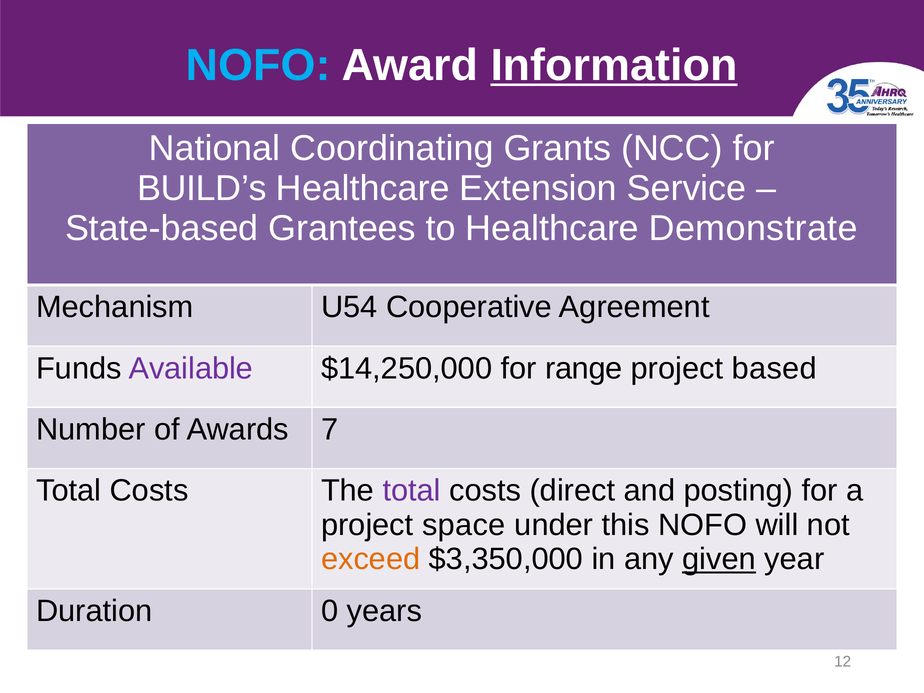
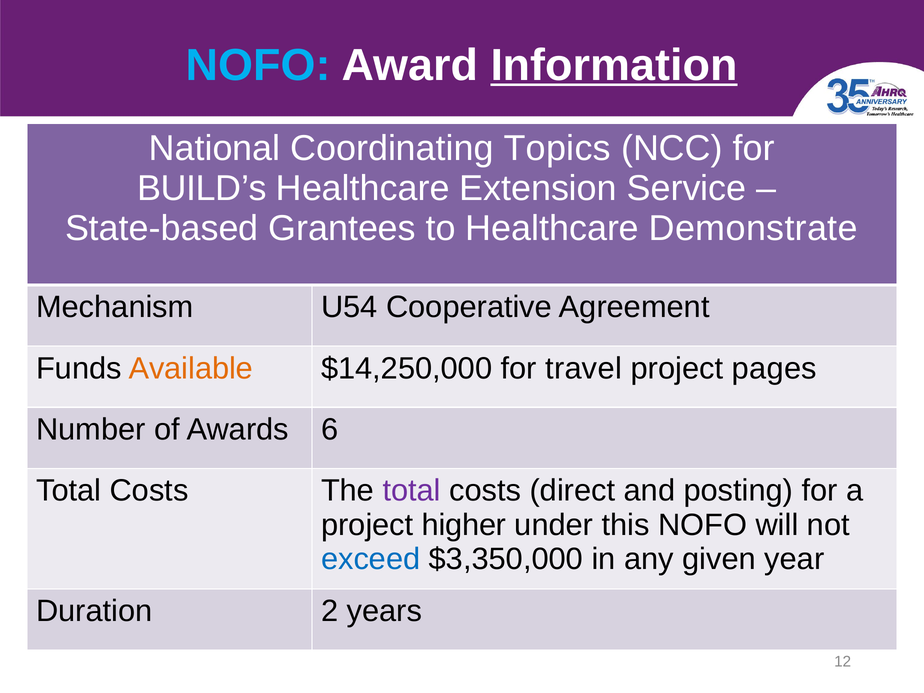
Grants: Grants -> Topics
Available colour: purple -> orange
range: range -> travel
based: based -> pages
7: 7 -> 6
space: space -> higher
exceed colour: orange -> blue
given underline: present -> none
0: 0 -> 2
